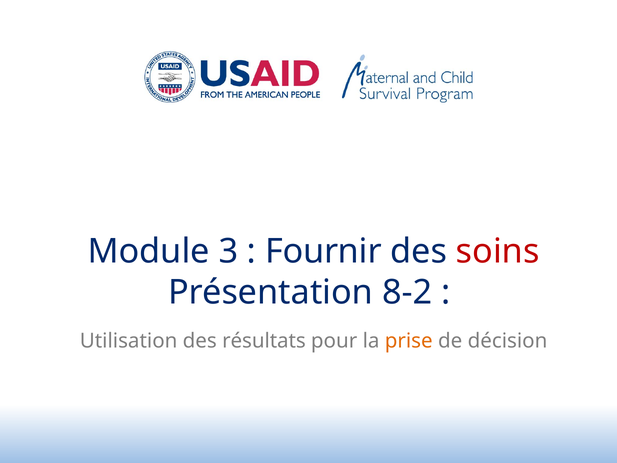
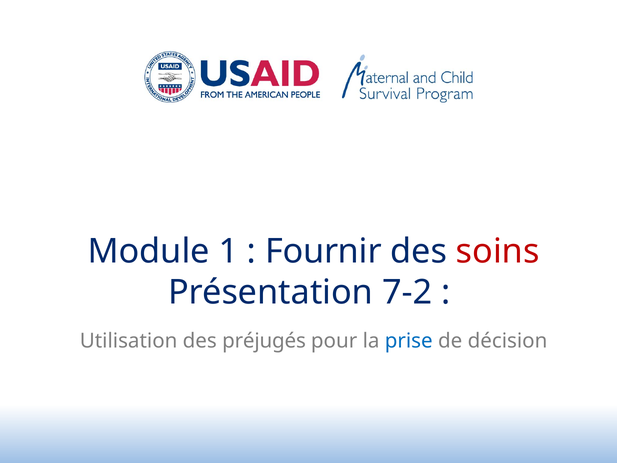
3: 3 -> 1
8-2: 8-2 -> 7-2
résultats: résultats -> préjugés
prise colour: orange -> blue
